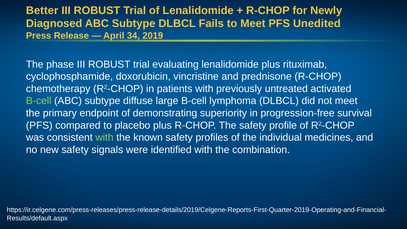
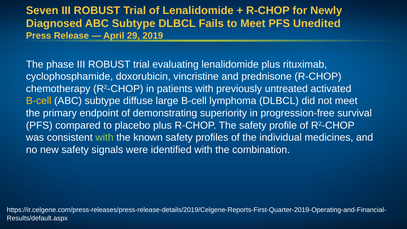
Better: Better -> Seven
34: 34 -> 29
B-cell at (39, 101) colour: light green -> yellow
